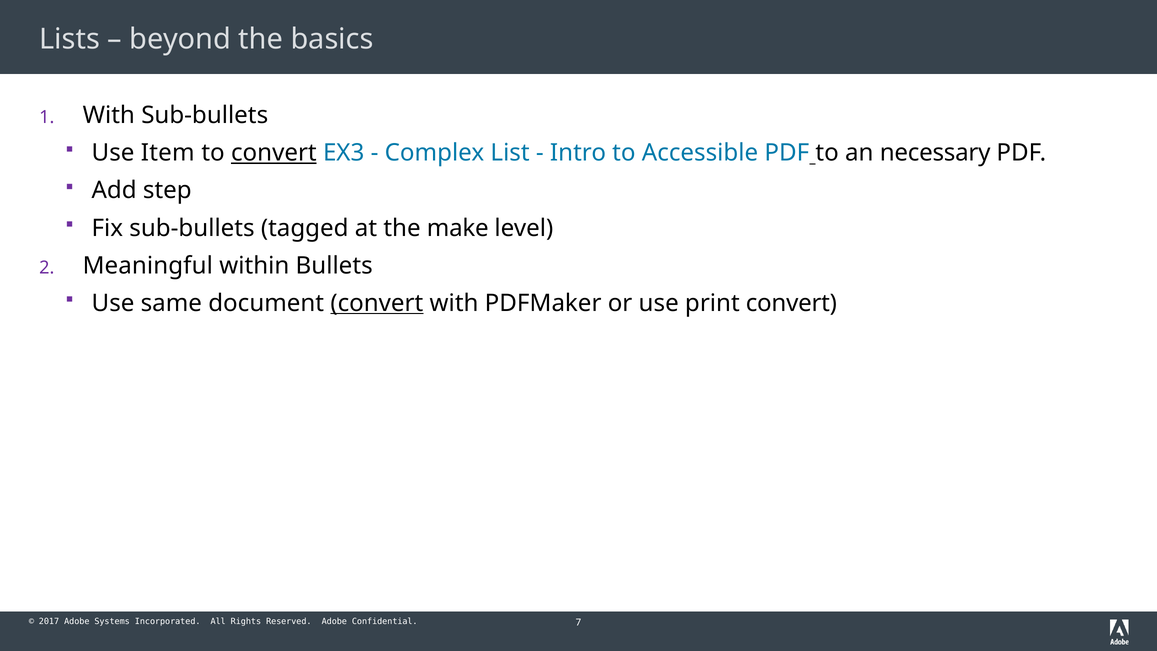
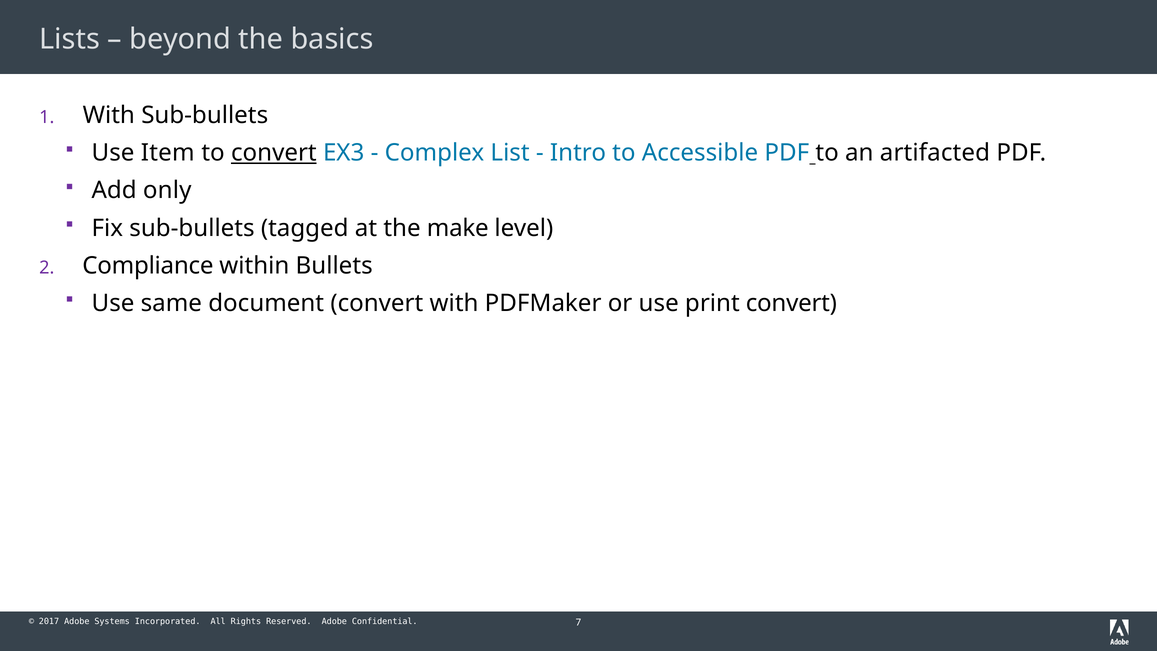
necessary: necessary -> artifacted
step: step -> only
Meaningful: Meaningful -> Compliance
convert at (377, 303) underline: present -> none
